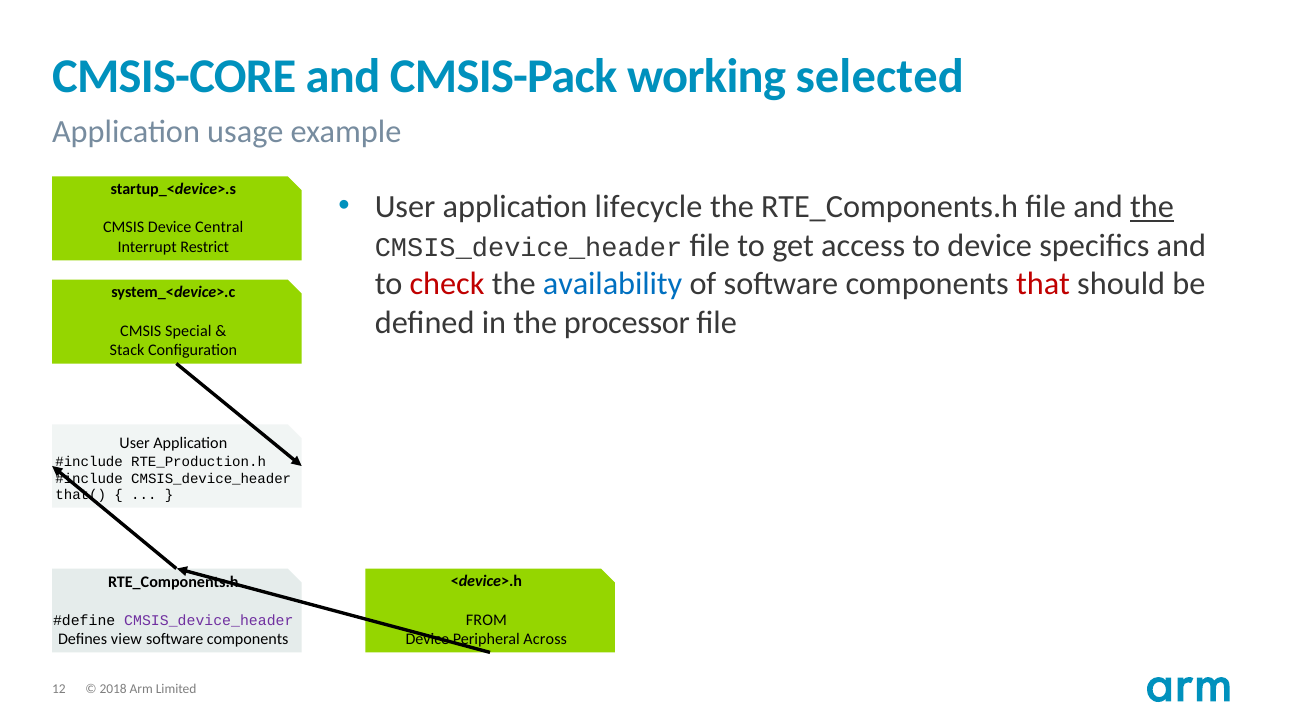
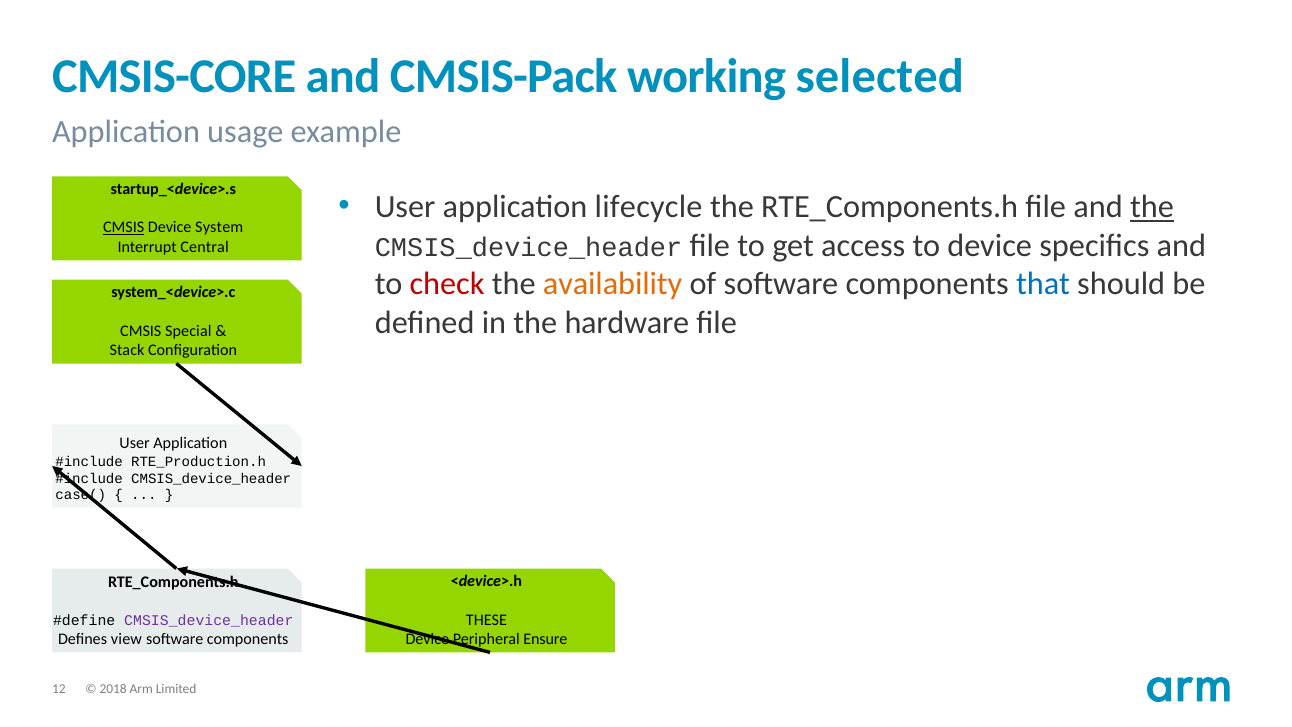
CMSIS at (124, 227) underline: none -> present
Central: Central -> System
Restrict: Restrict -> Central
availability colour: blue -> orange
that colour: red -> blue
processor: processor -> hardware
that(: that( -> case(
FROM: FROM -> THESE
Across: Across -> Ensure
